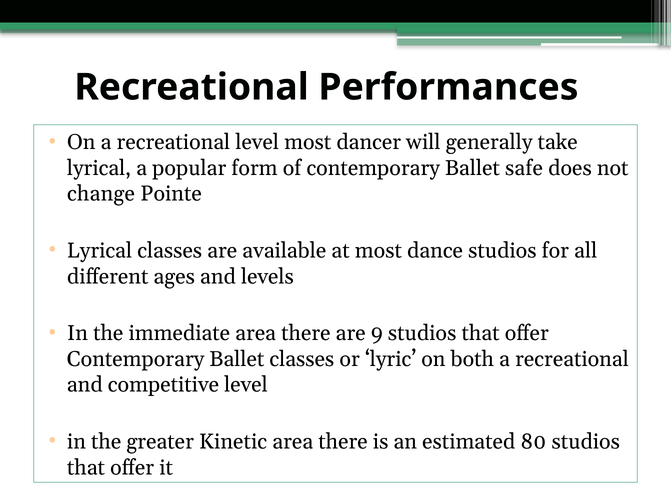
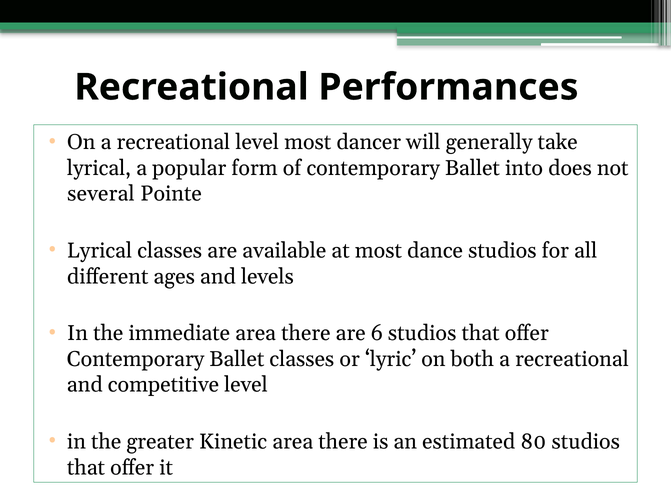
safe: safe -> into
change: change -> several
9: 9 -> 6
